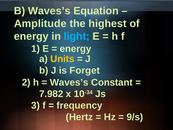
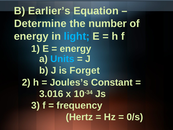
B Waves’s: Waves’s -> Earlier’s
Amplitude: Amplitude -> Determine
highest: highest -> number
Units colour: yellow -> light blue
Waves’s at (69, 82): Waves’s -> Joules’s
7.982: 7.982 -> 3.016
9/s: 9/s -> 0/s
